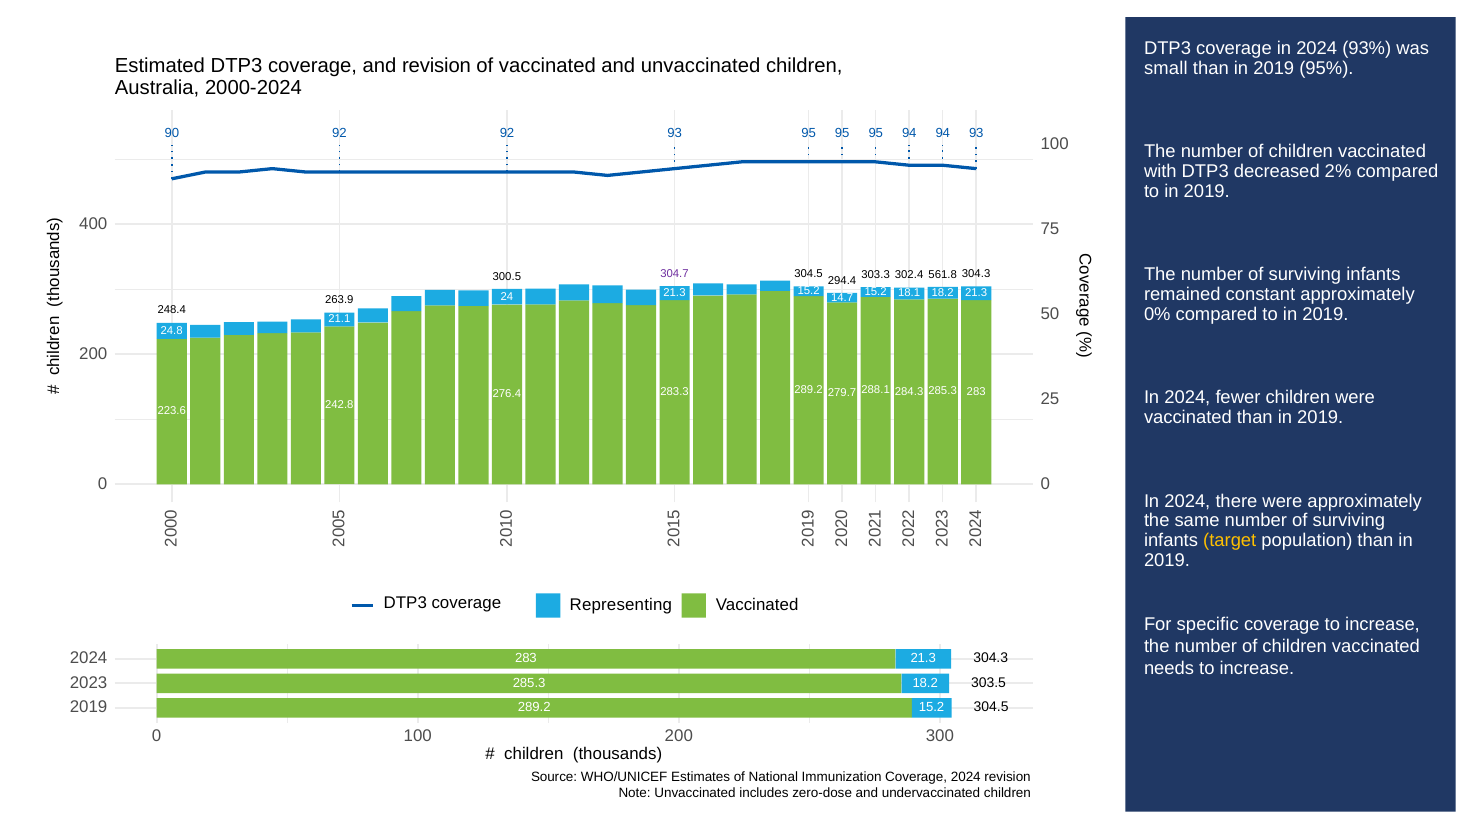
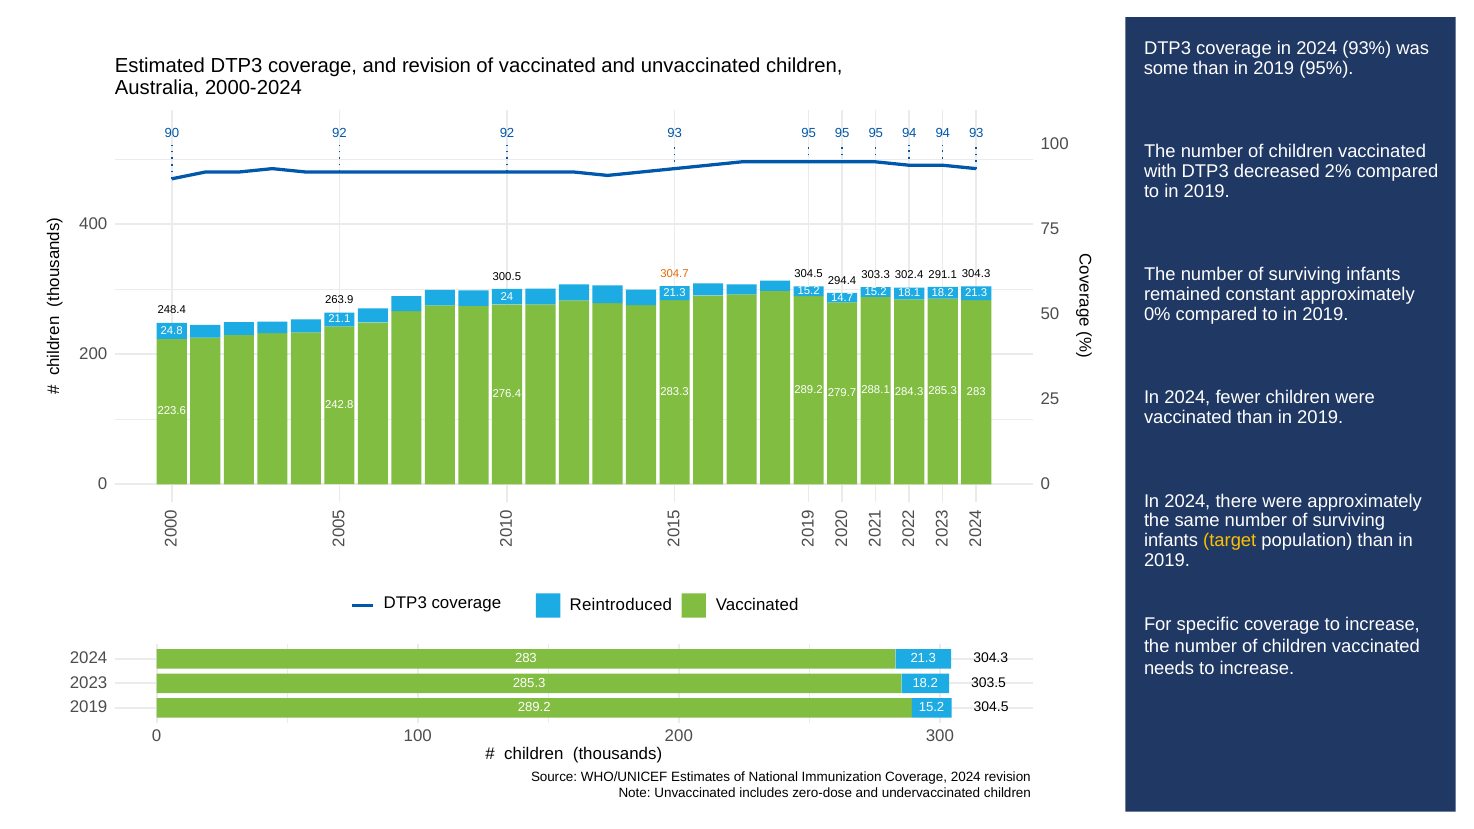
small: small -> some
561.8: 561.8 -> 291.1
304.7 colour: purple -> orange
Representing: Representing -> Reintroduced
